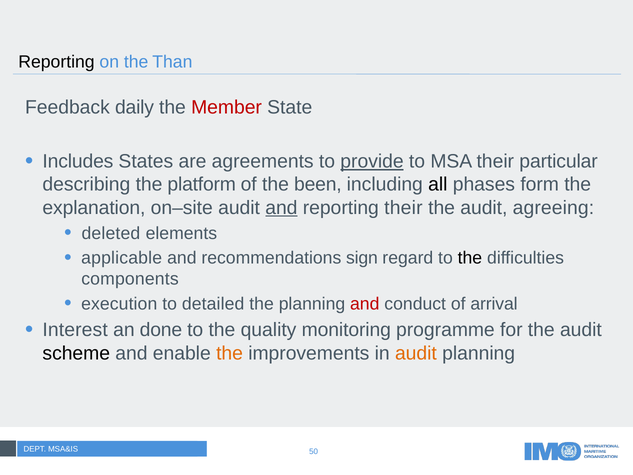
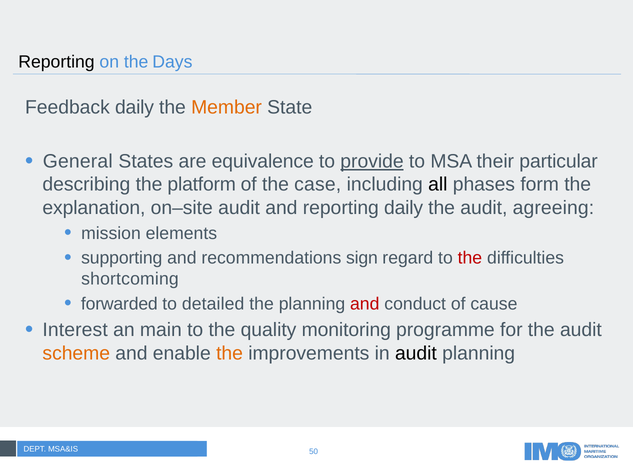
Than: Than -> Days
Member colour: red -> orange
Includes: Includes -> General
agreements: agreements -> equivalence
been: been -> case
and at (281, 208) underline: present -> none
reporting their: their -> daily
deleted: deleted -> mission
applicable: applicable -> supporting
the at (470, 258) colour: black -> red
components: components -> shortcoming
execution: execution -> forwarded
arrival: arrival -> cause
done: done -> main
scheme colour: black -> orange
audit at (416, 353) colour: orange -> black
